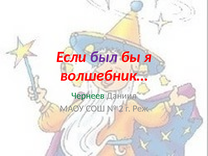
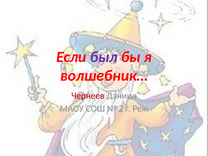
Чернеев colour: green -> red
